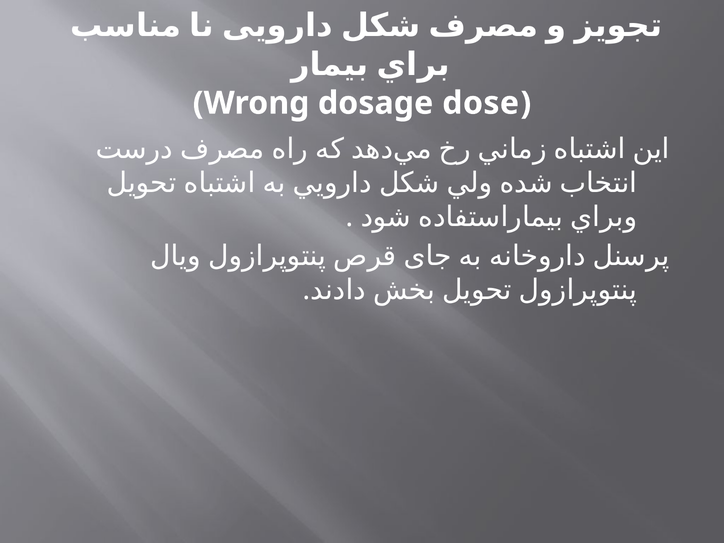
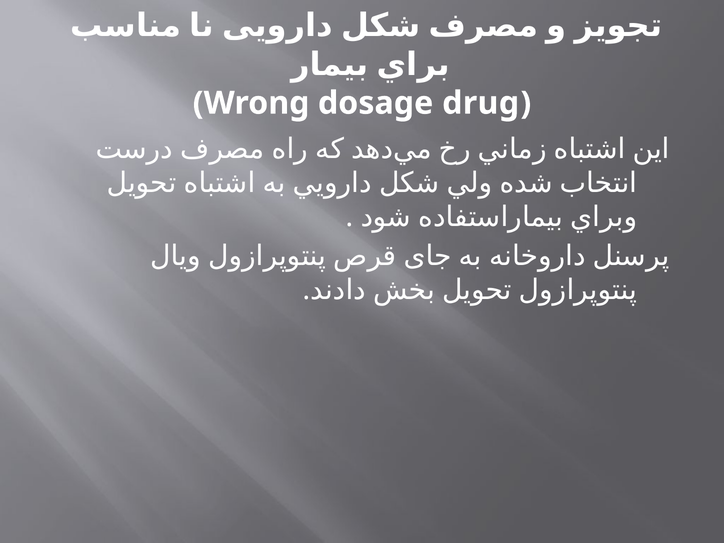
dose: dose -> drug
